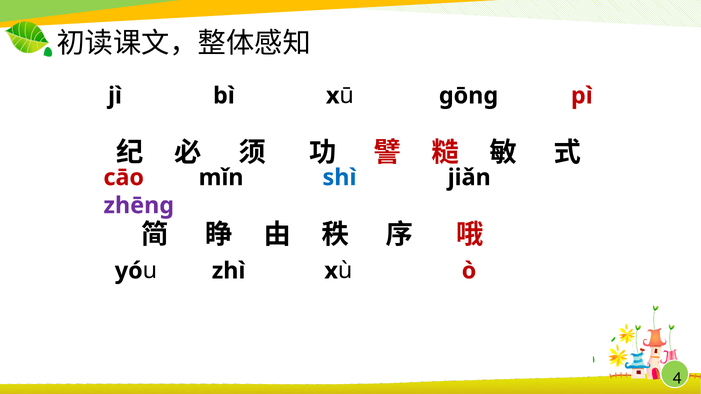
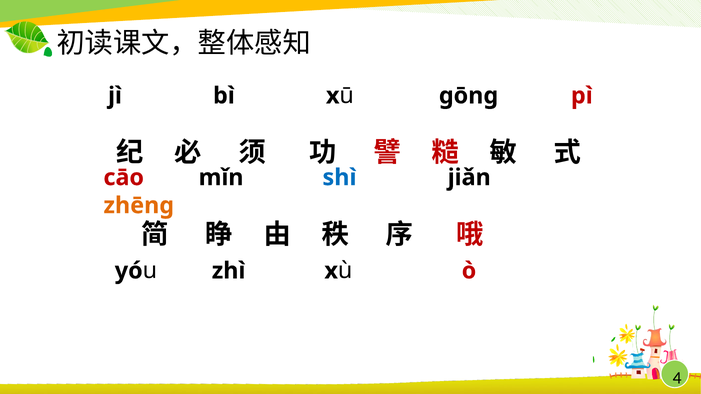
zhēng colour: purple -> orange
